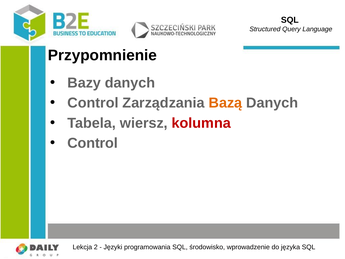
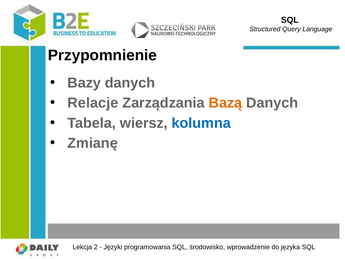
Control at (93, 103): Control -> Relacje
kolumna colour: red -> blue
Control at (93, 143): Control -> Zmianę
